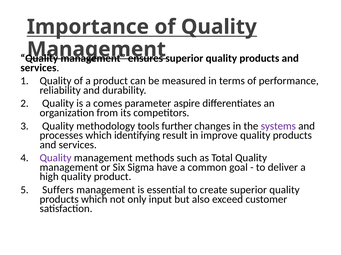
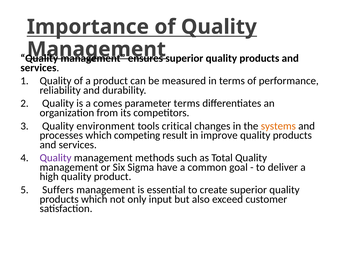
parameter aspire: aspire -> terms
methodology: methodology -> environment
further: further -> critical
systems colour: purple -> orange
identifying: identifying -> competing
